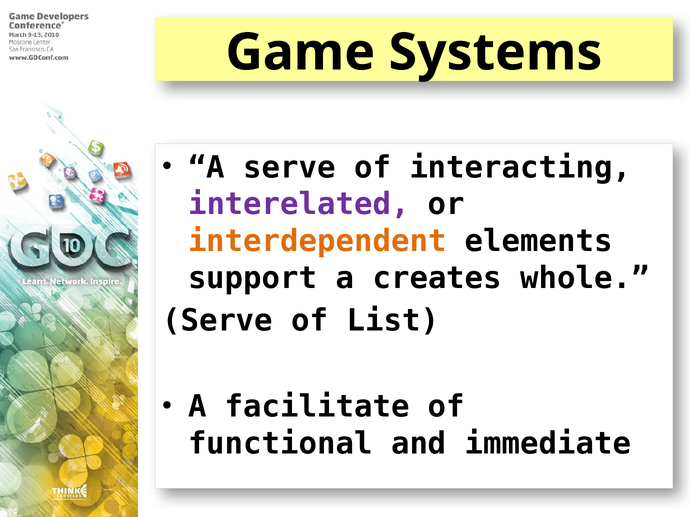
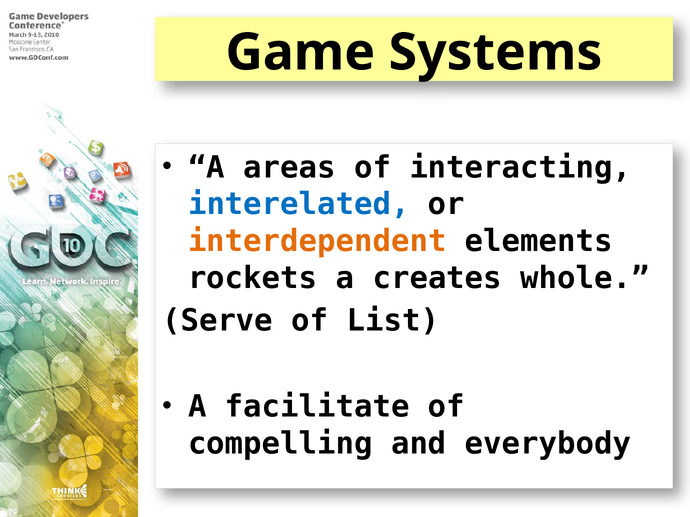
A serve: serve -> areas
interelated colour: purple -> blue
support: support -> rockets
functional: functional -> compelling
immediate: immediate -> everybody
